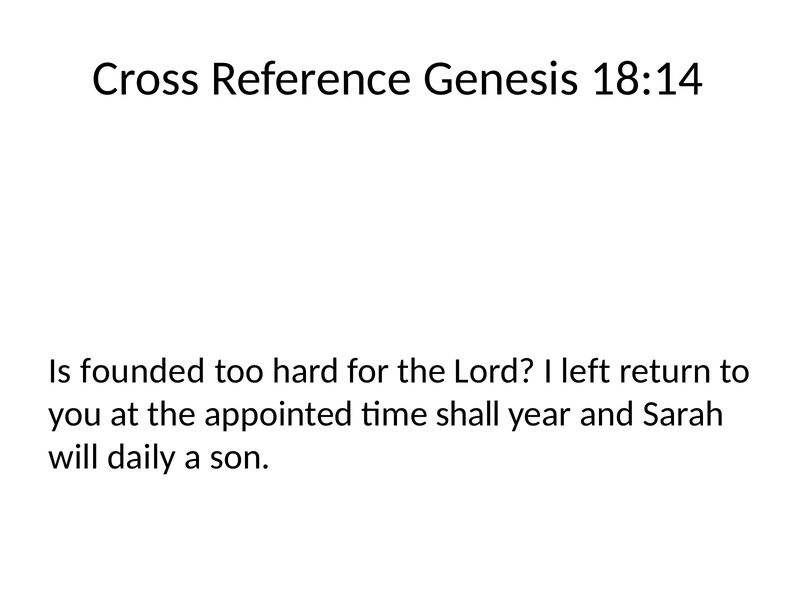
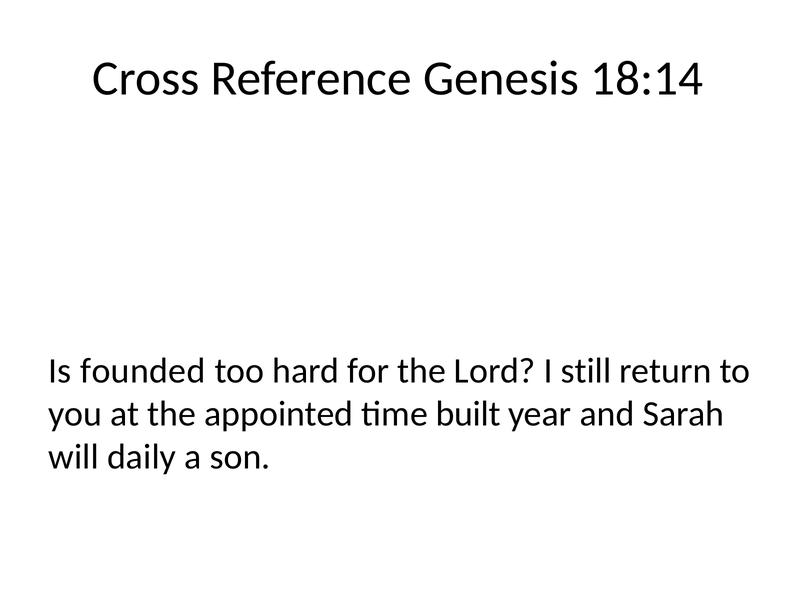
left: left -> still
shall: shall -> built
